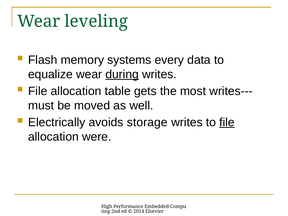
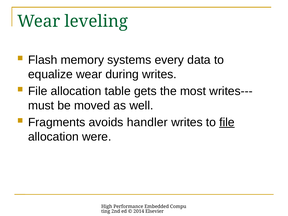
during underline: present -> none
Electrically: Electrically -> Fragments
storage: storage -> handler
